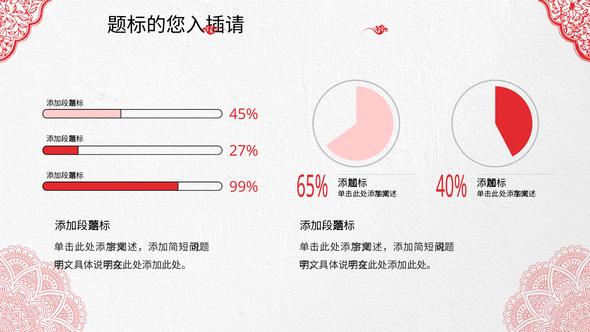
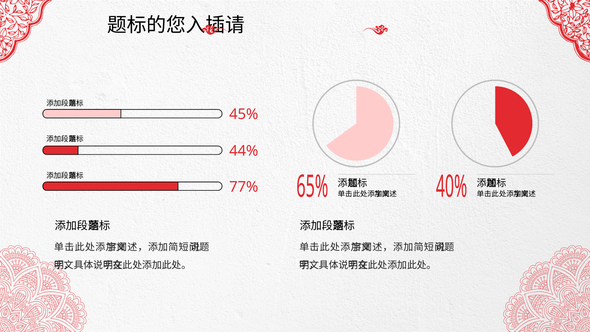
27%: 27% -> 44%
99%: 99% -> 77%
